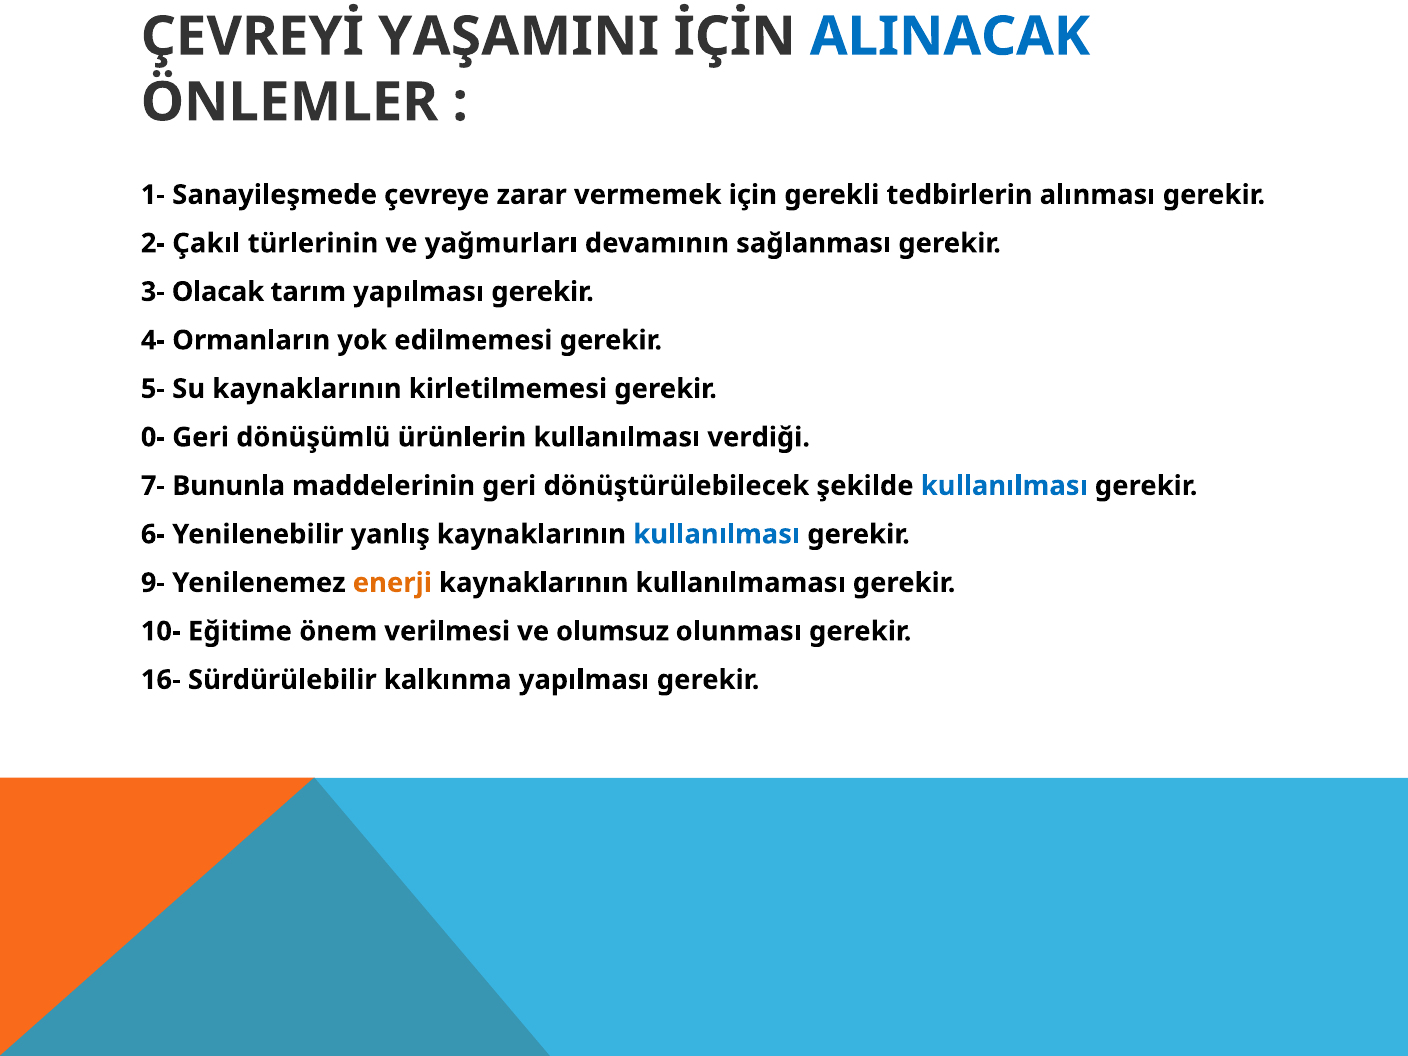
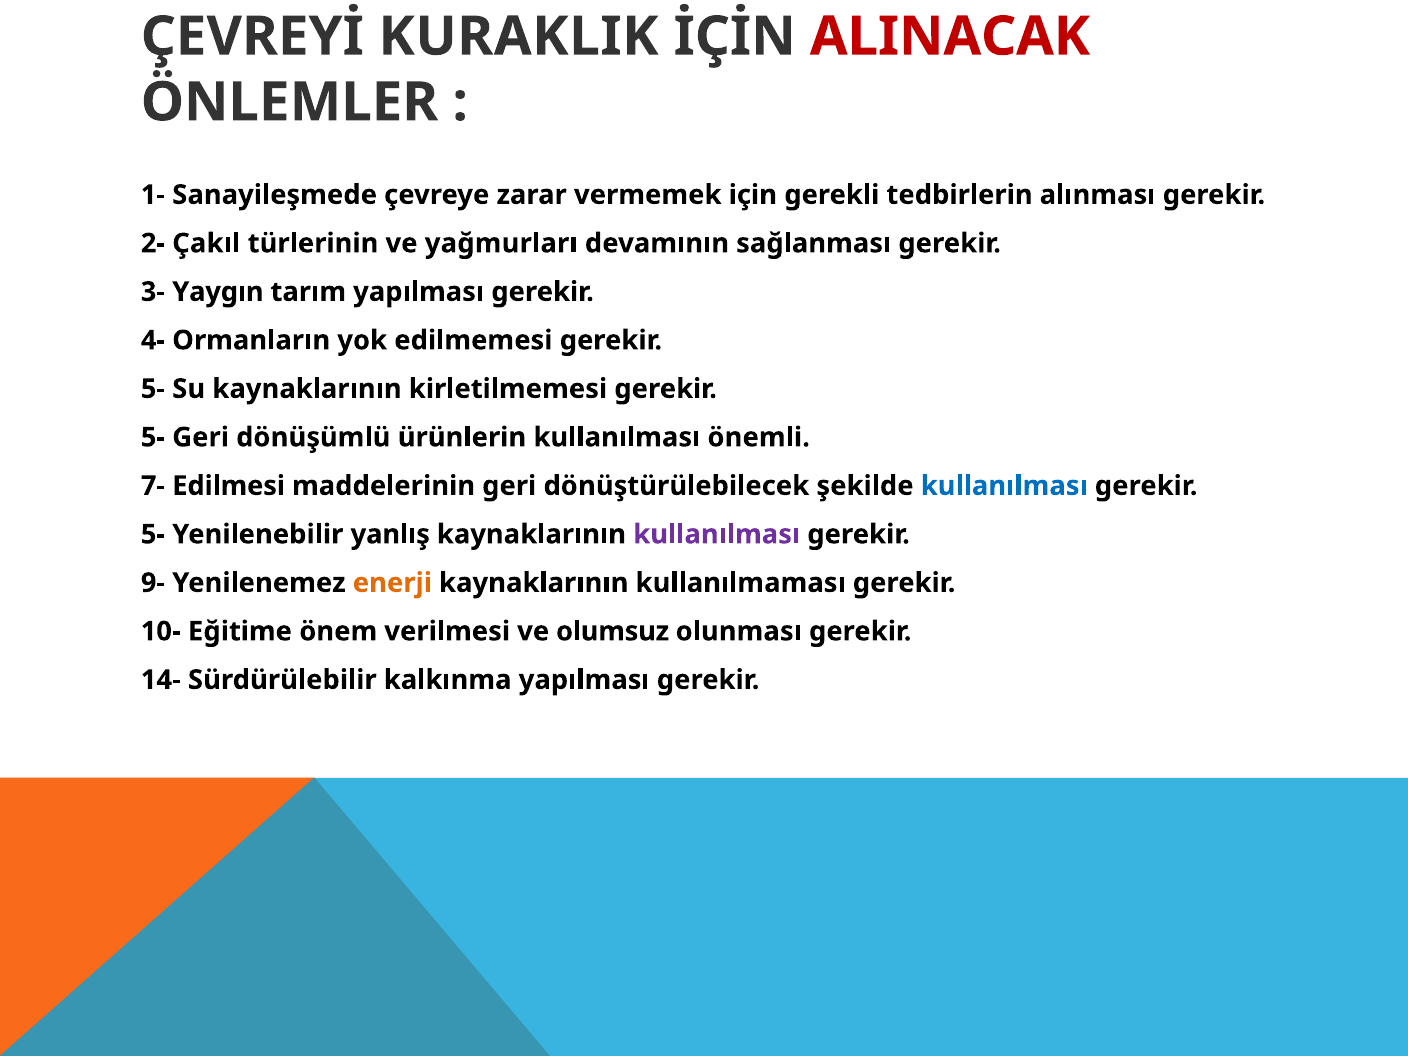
YAŞAMINI: YAŞAMINI -> KURAKLIK
ALINACAK colour: blue -> red
Olacak: Olacak -> Yaygın
0- at (153, 437): 0- -> 5-
verdiği: verdiği -> önemli
Bununla: Bununla -> Edilmesi
6- at (153, 534): 6- -> 5-
kullanılması at (717, 534) colour: blue -> purple
16-: 16- -> 14-
